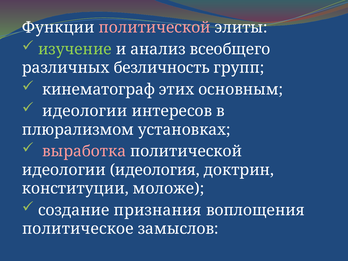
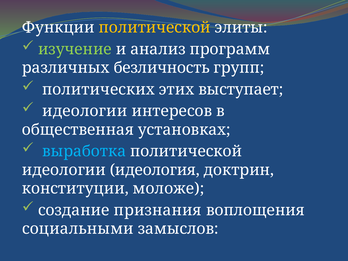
политической at (155, 27) colour: pink -> yellow
всеобщего: всеобщего -> программ
кинематограф: кинематограф -> политических
основным: основным -> выступает
плюрализмом: плюрализмом -> общественная
выработка colour: pink -> light blue
политическое: политическое -> социальными
